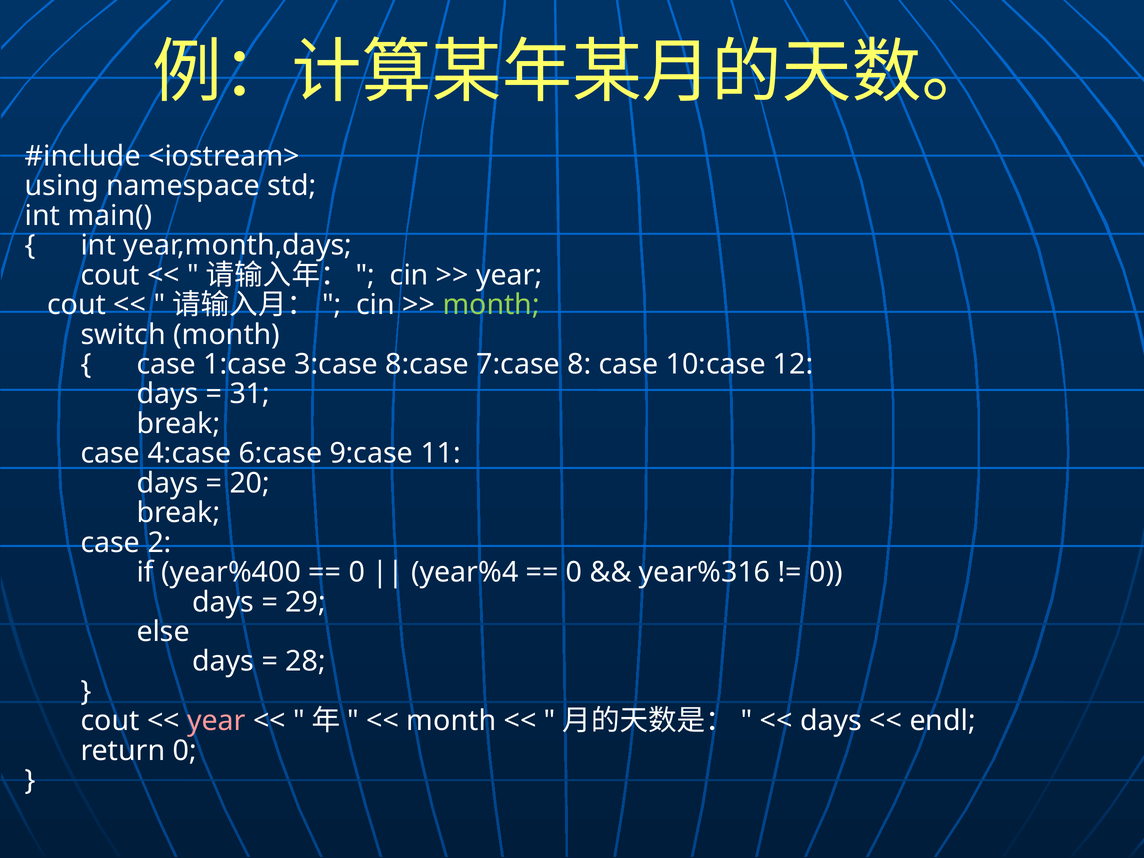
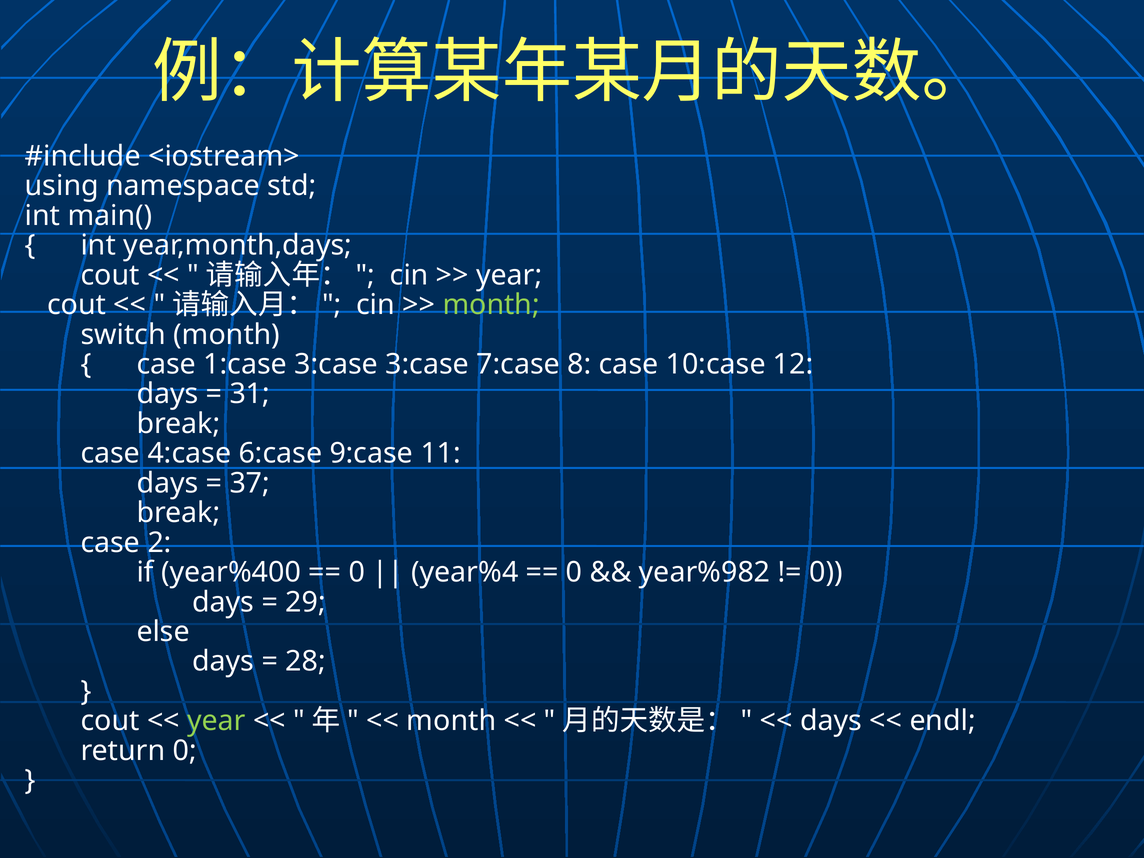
3:case 8:case: 8:case -> 3:case
20: 20 -> 37
year%316: year%316 -> year%982
year at (216, 721) colour: pink -> light green
